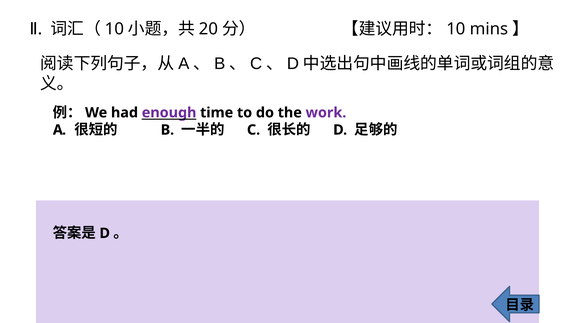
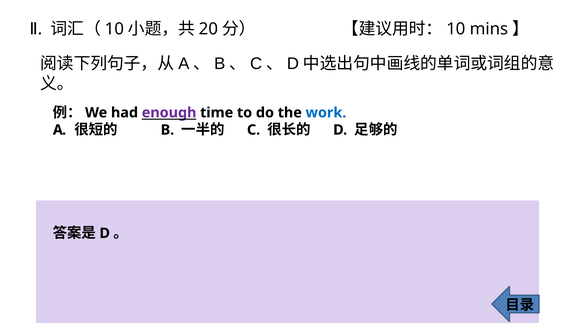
work colour: purple -> blue
